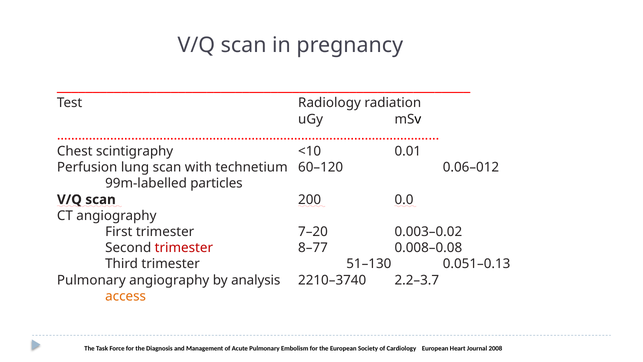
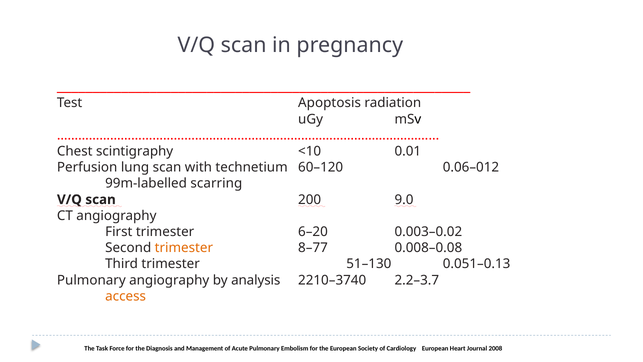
Radiology: Radiology -> Apoptosis
particles: particles -> scarring
0.0: 0.0 -> 9.0
7–20: 7–20 -> 6–20
trimester at (184, 248) colour: red -> orange
